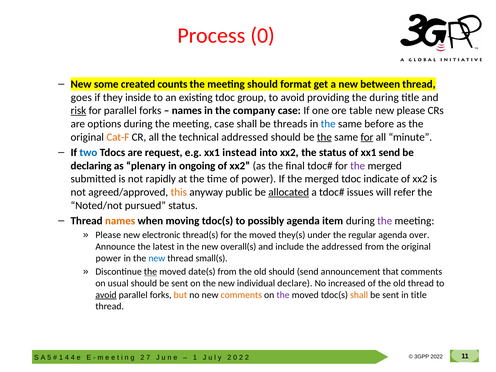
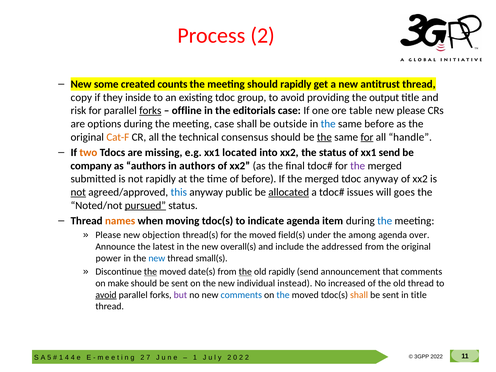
Process 0: 0 -> 2
should format: format -> rapidly
between: between -> antitrust
goes: goes -> copy
the during: during -> output
risk underline: present -> none
forks at (150, 111) underline: none -> present
names at (187, 111): names -> offline
company: company -> editorials
threads: threads -> outside
technical addressed: addressed -> consensus
minute: minute -> handle
two colour: blue -> orange
request: request -> missing
instead: instead -> located
declaring: declaring -> company
as plenary: plenary -> authors
in ongoing: ongoing -> authors
of power: power -> before
tdoc indicate: indicate -> anyway
not at (78, 192) underline: none -> present
this colour: orange -> blue
refer: refer -> goes
pursued underline: none -> present
possibly: possibly -> indicate
the at (385, 221) colour: purple -> blue
electronic: electronic -> objection
they(s: they(s -> field(s
regular: regular -> among
the at (245, 272) underline: none -> present
old should: should -> rapidly
usual: usual -> make
declare: declare -> instead
but colour: orange -> purple
comments at (241, 295) colour: orange -> blue
the at (283, 295) colour: purple -> blue
